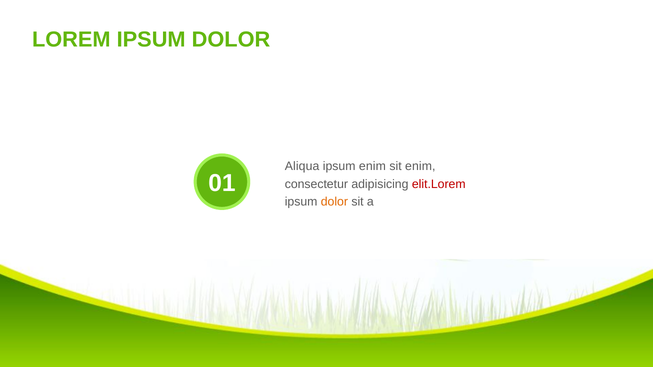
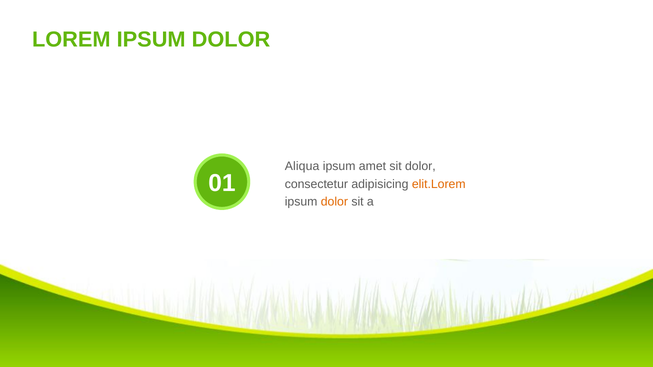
ipsum enim: enim -> amet
sit enim: enim -> dolor
elit.Lorem colour: red -> orange
